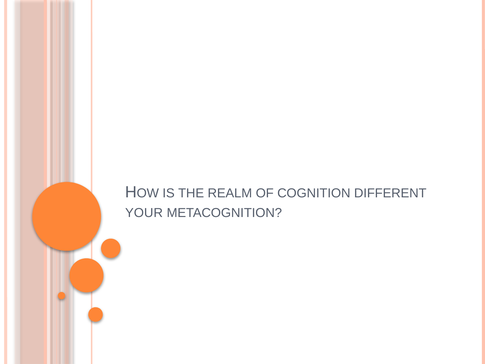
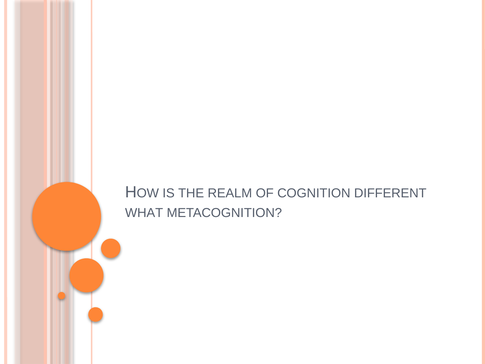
YOUR: YOUR -> WHAT
